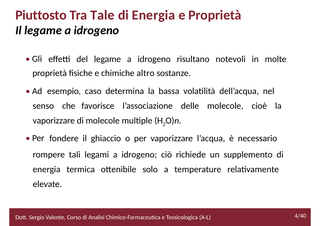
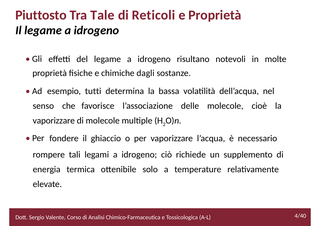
Energia at (154, 15): Energia -> Reticoli
altro: altro -> dagli
caso: caso -> tutti
